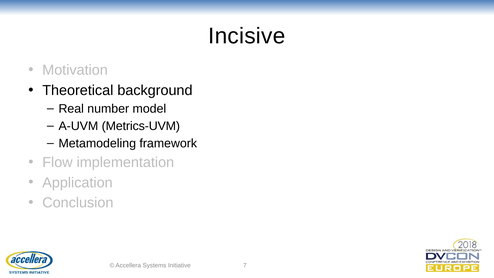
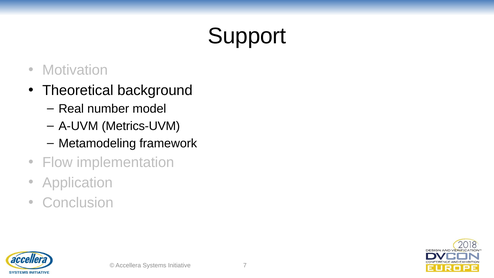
Incisive: Incisive -> Support
